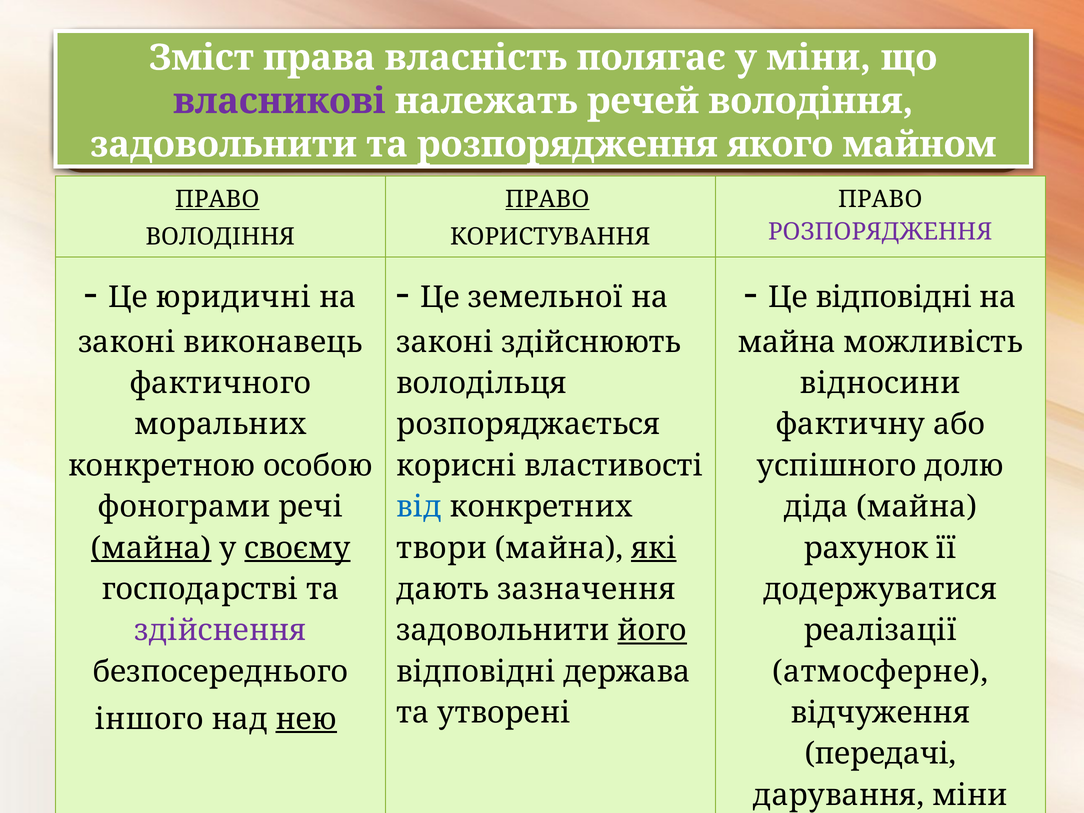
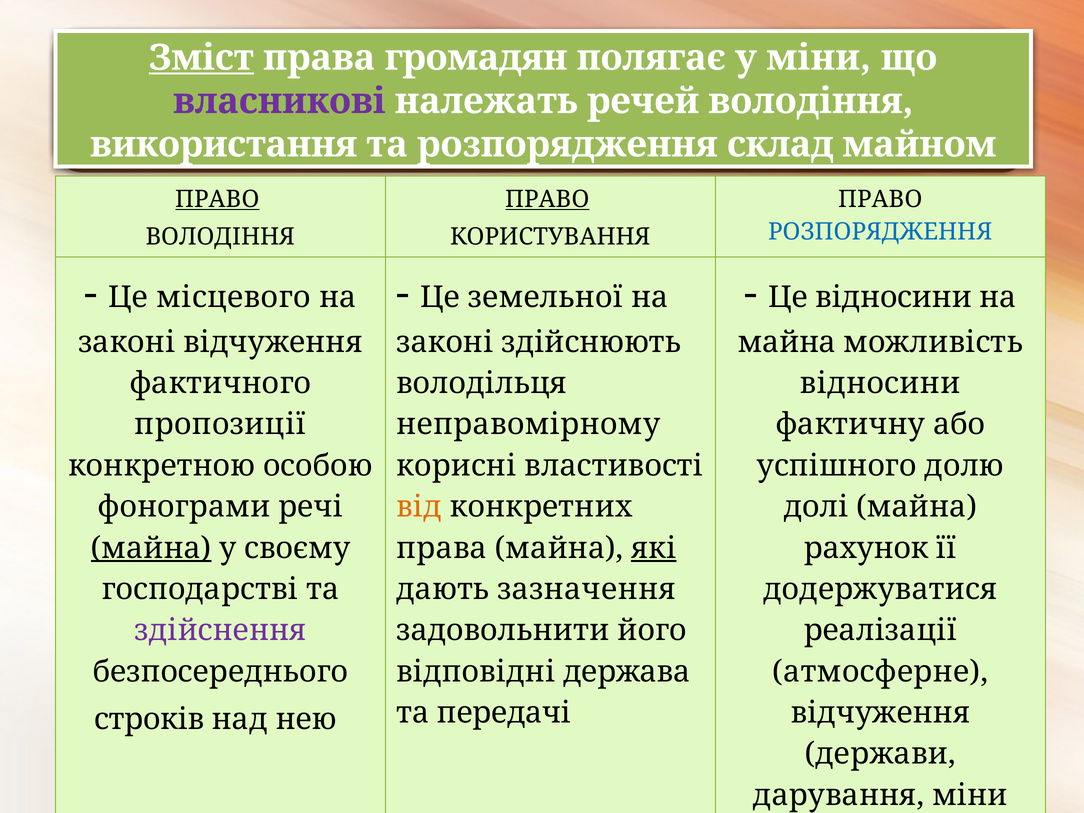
Зміст underline: none -> present
власність: власність -> громадян
задовольнити at (223, 145): задовольнити -> використання
якого: якого -> склад
РОЗПОРЯДЖЕННЯ at (880, 232) colour: purple -> blue
юридичні: юридичні -> місцевого
Це відповідні: відповідні -> відносини
законі виконавець: виконавець -> відчуження
моральних: моральних -> пропозиції
розпоряджається: розпоряджається -> неправомірному
від colour: blue -> orange
діда: діда -> долі
своєму underline: present -> none
твори at (442, 548): твори -> права
його underline: present -> none
утворені: утворені -> передачі
іншого: іншого -> строків
нею underline: present -> none
передачі: передачі -> держави
